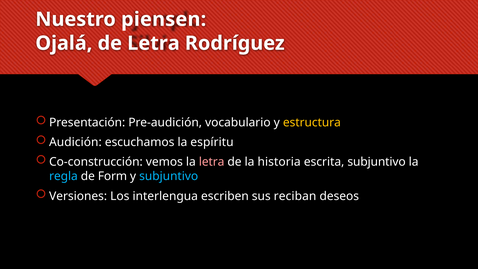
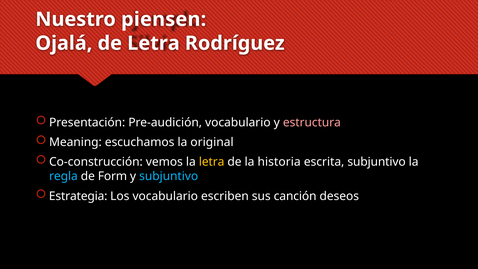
estructura colour: yellow -> pink
Audición: Audición -> Meaning
espíritu: espíritu -> original
letra at (212, 162) colour: pink -> yellow
Versiones: Versiones -> Estrategia
Los interlengua: interlengua -> vocabulario
reciban: reciban -> canción
